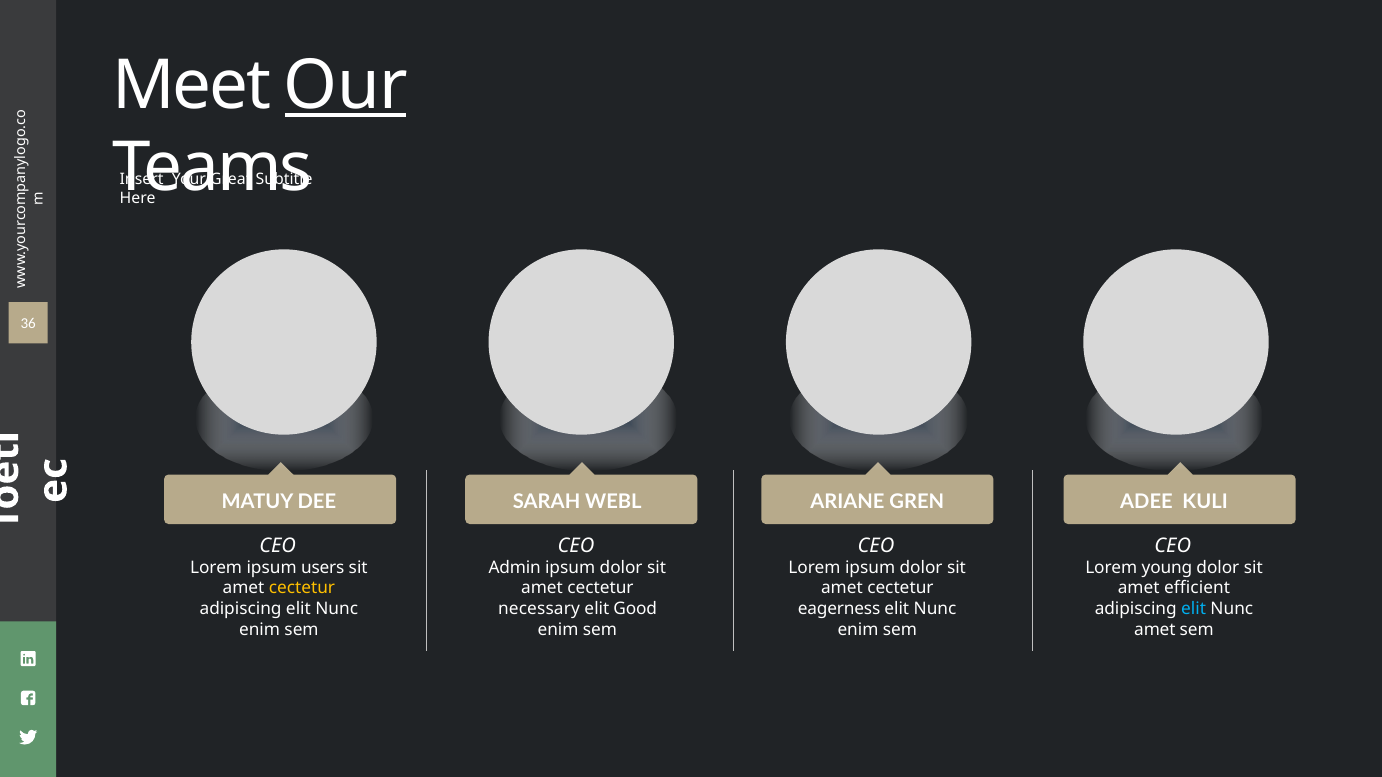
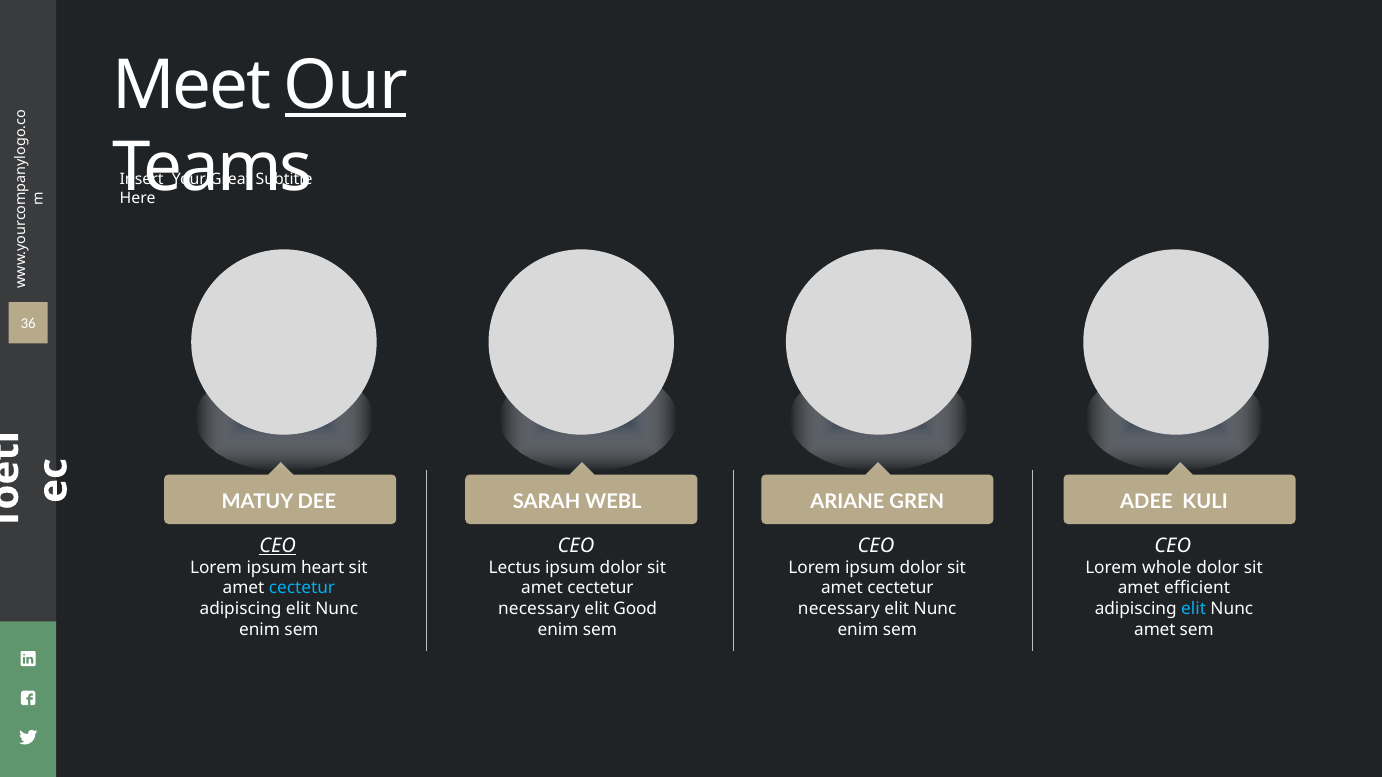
CEO at (278, 546) underline: none -> present
users: users -> heart
Admin: Admin -> Lectus
young: young -> whole
cectetur at (302, 588) colour: yellow -> light blue
eagerness at (839, 609): eagerness -> necessary
